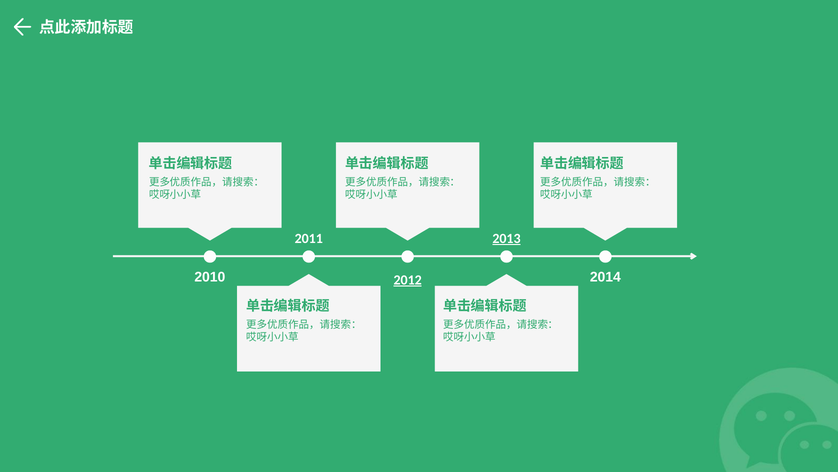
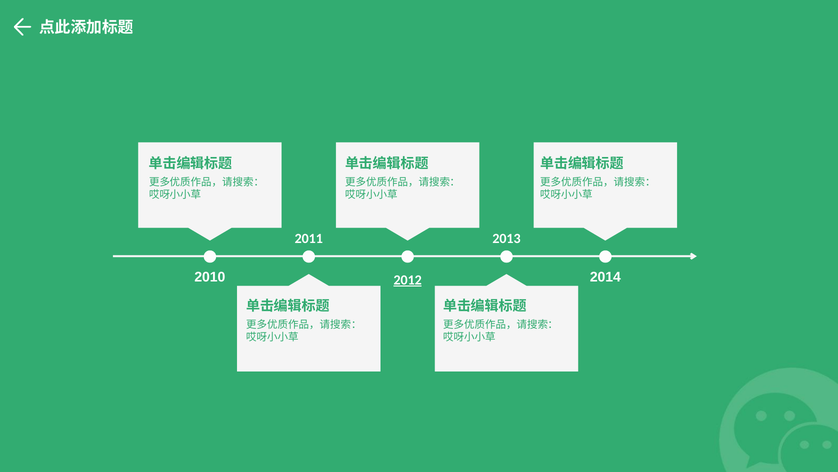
2013 underline: present -> none
